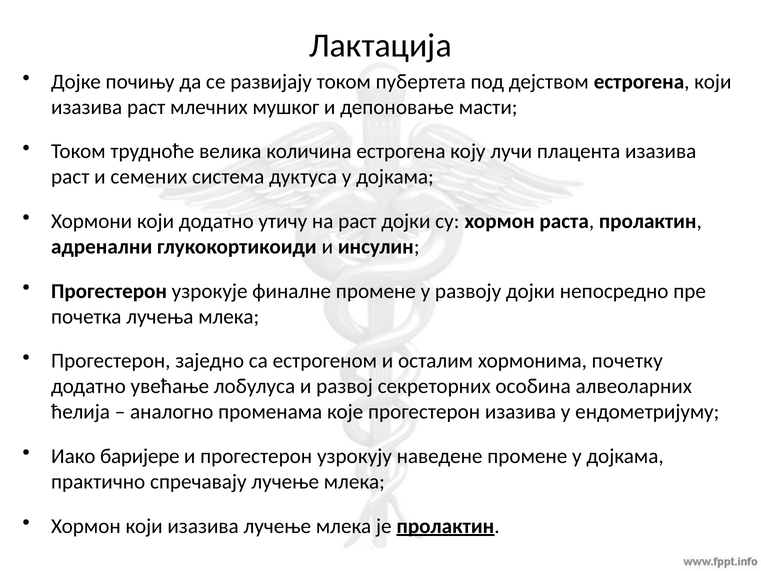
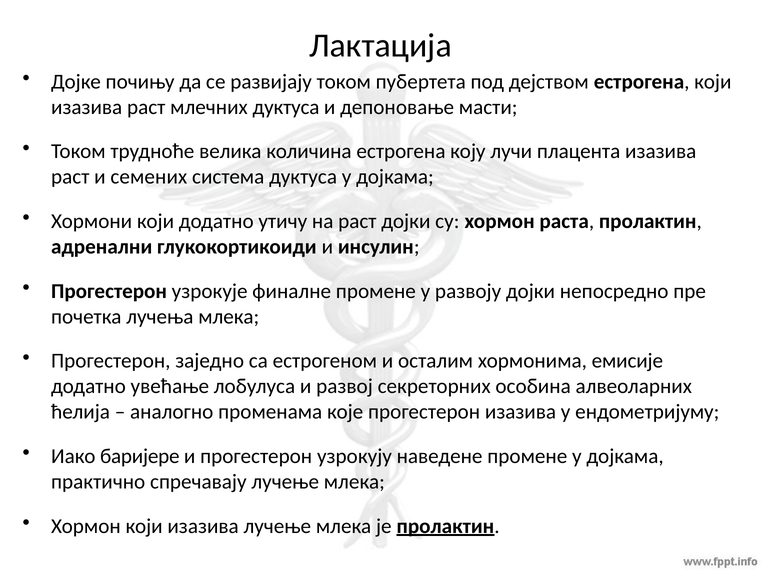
млечних мушког: мушког -> дуктуса
почетку: почетку -> емисије
